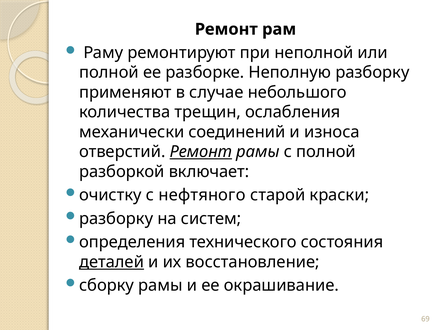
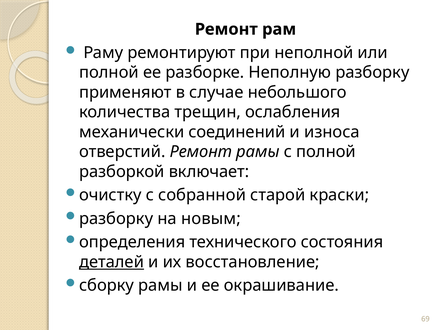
Ремонт at (201, 152) underline: present -> none
нефтяного: нефтяного -> собранной
систем: систем -> новым
